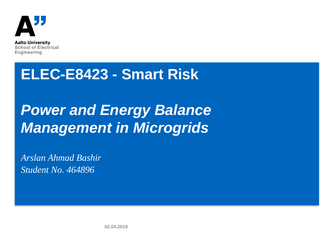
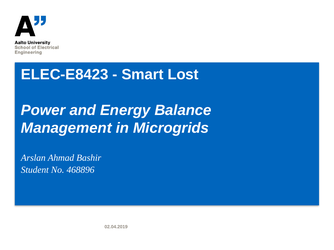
Risk: Risk -> Lost
464896: 464896 -> 468896
